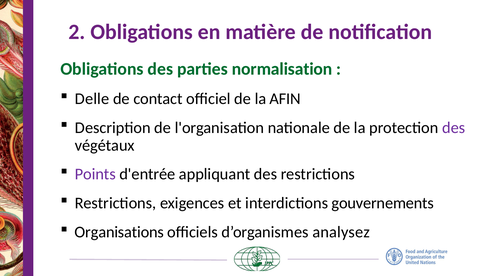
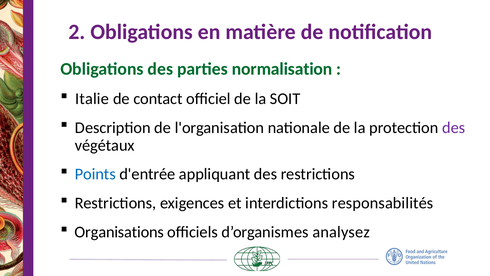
Delle: Delle -> Italie
AFIN: AFIN -> SOIT
Points colour: purple -> blue
gouvernements: gouvernements -> responsabilités
